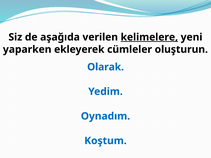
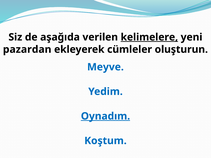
yaparken: yaparken -> pazardan
Olarak: Olarak -> Meyve
Oynadım underline: none -> present
